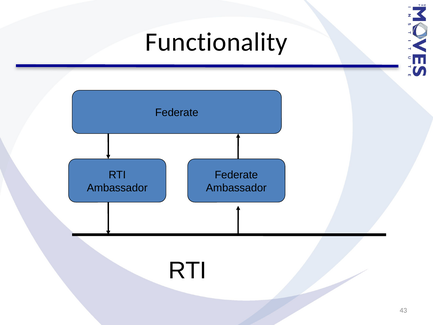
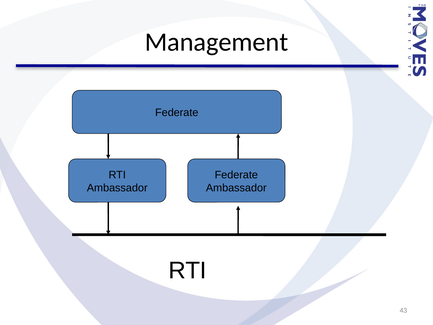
Functionality: Functionality -> Management
